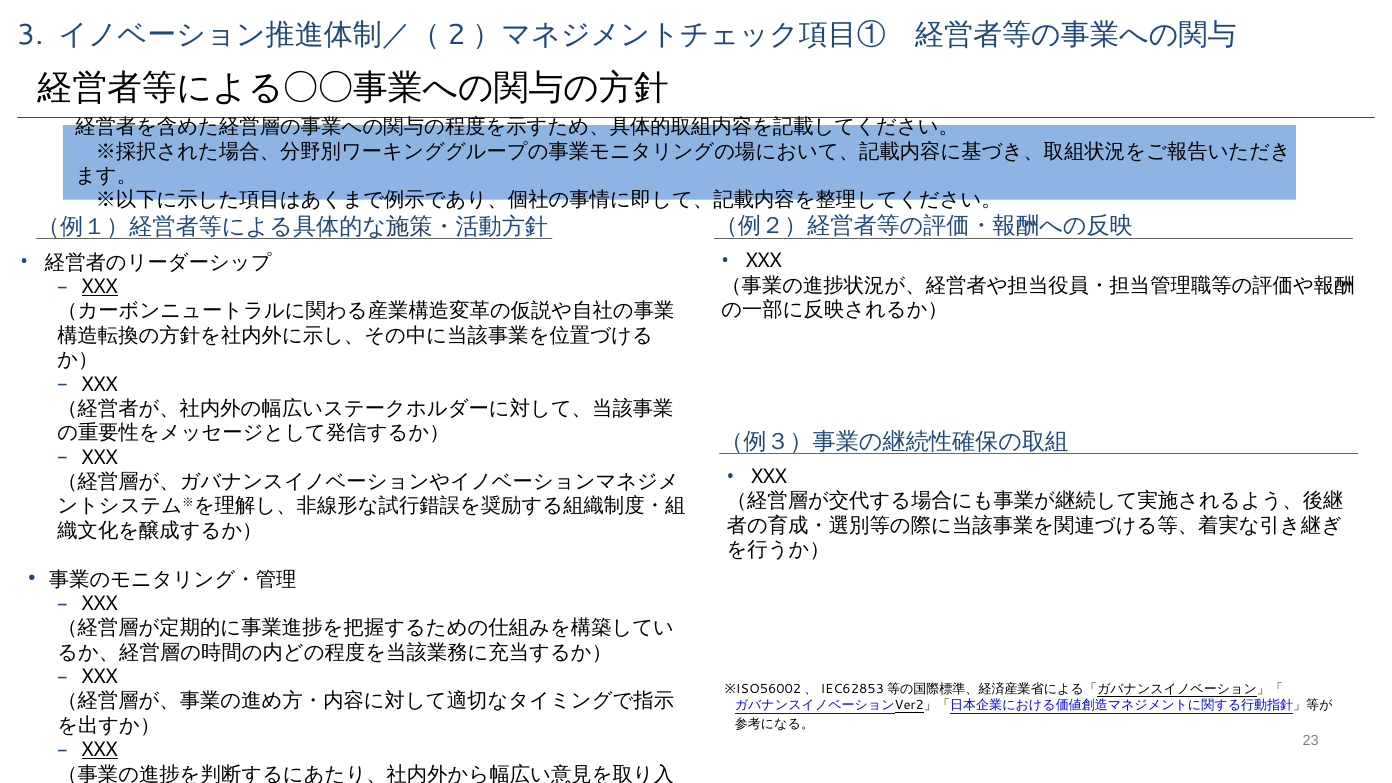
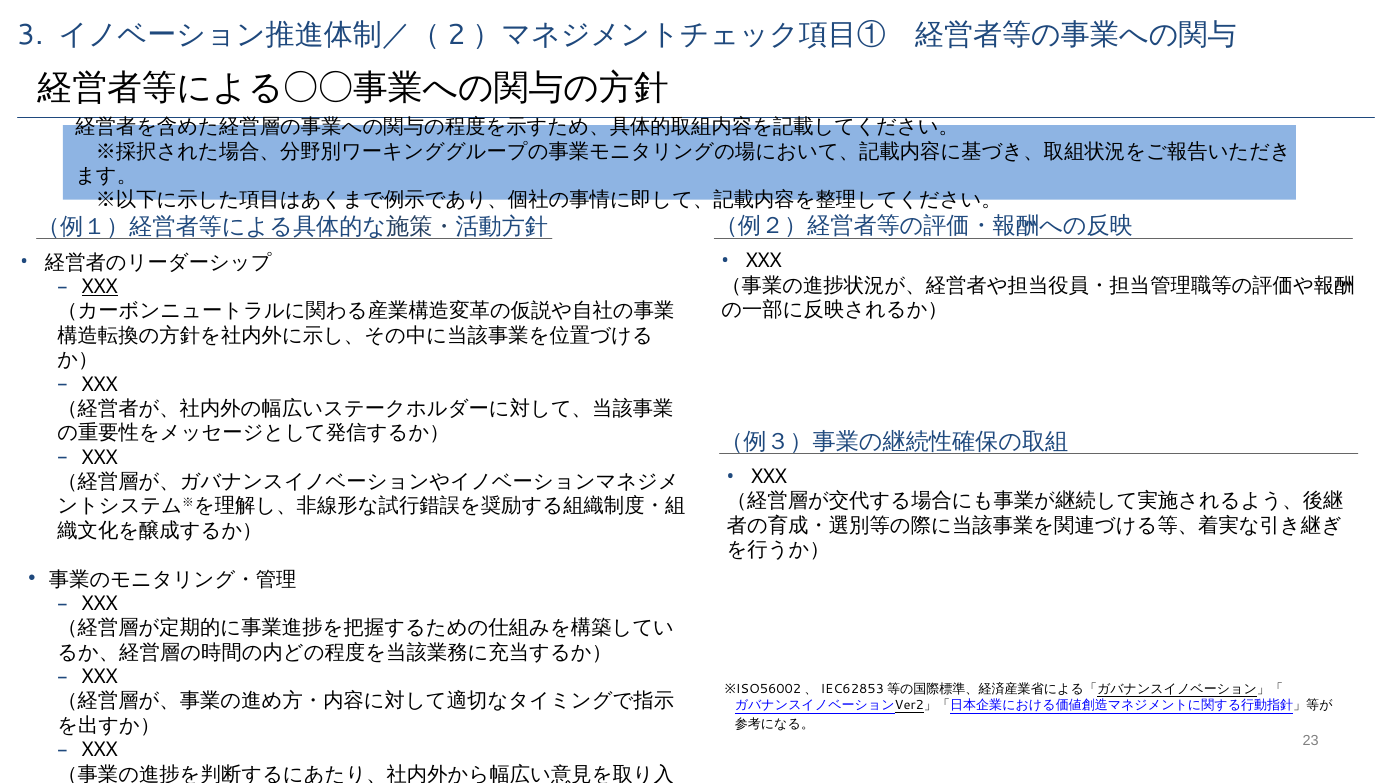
XXX at (100, 750) underline: present -> none
